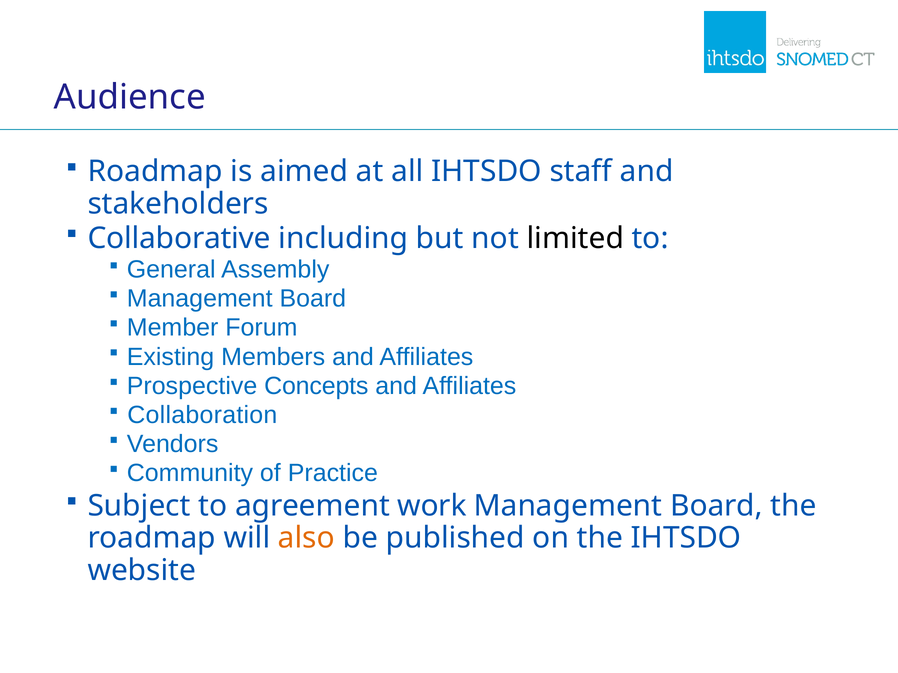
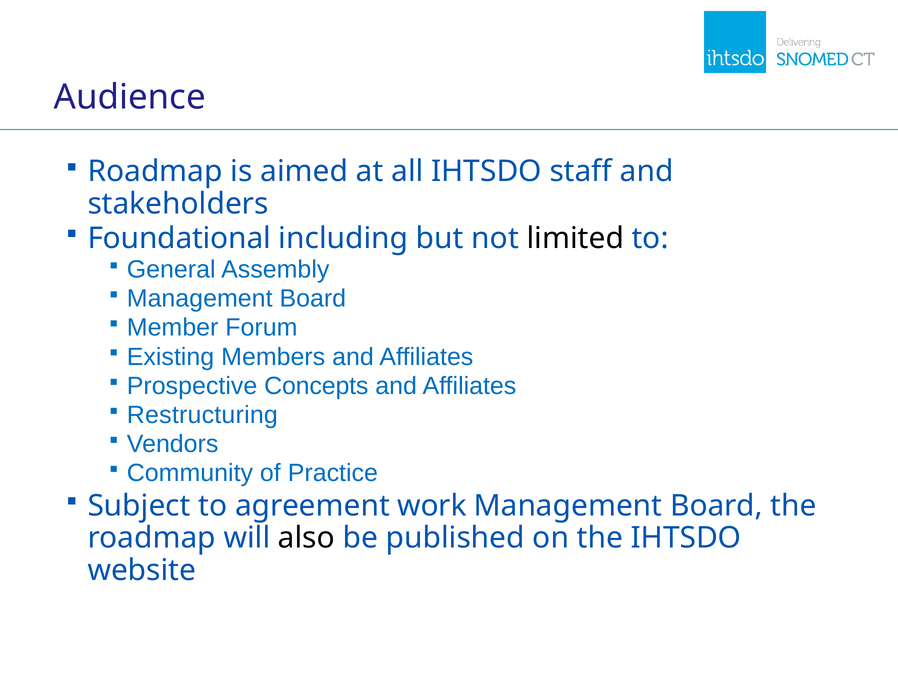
Collaborative: Collaborative -> Foundational
Collaboration: Collaboration -> Restructuring
also colour: orange -> black
